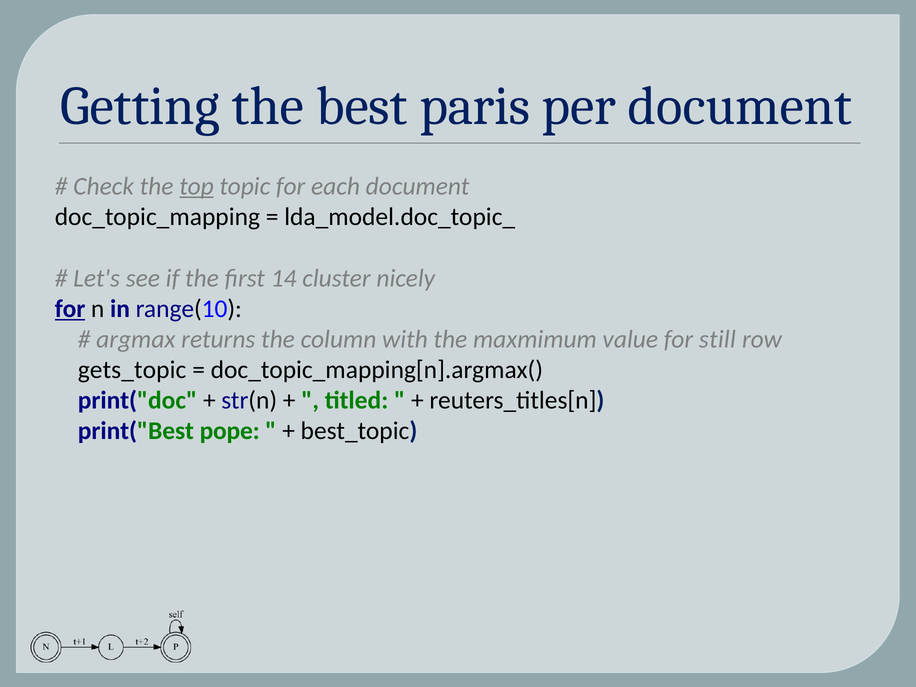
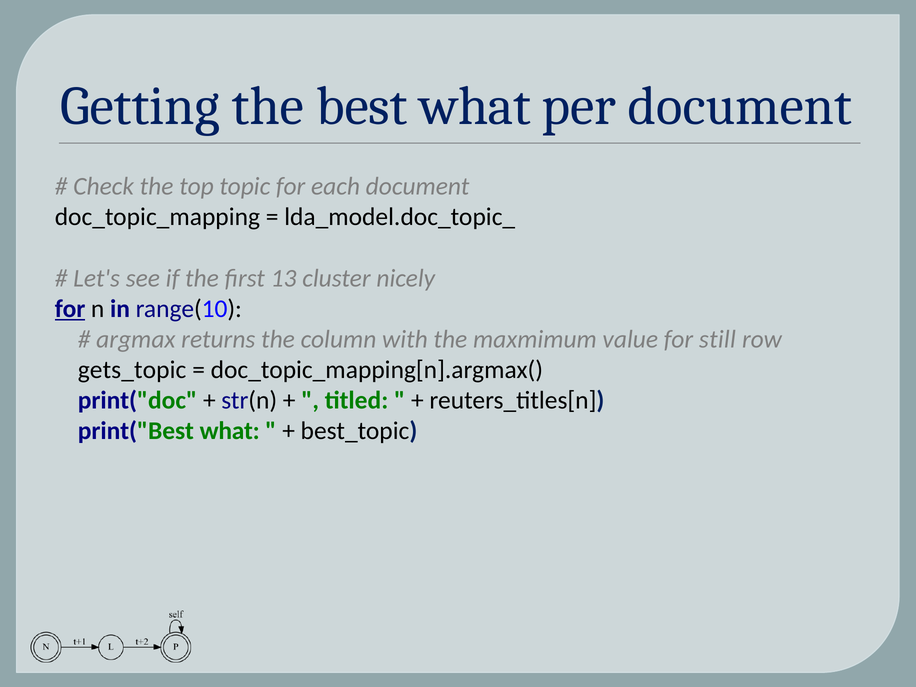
best paris: paris -> what
top underline: present -> none
14: 14 -> 13
print("Best pope: pope -> what
